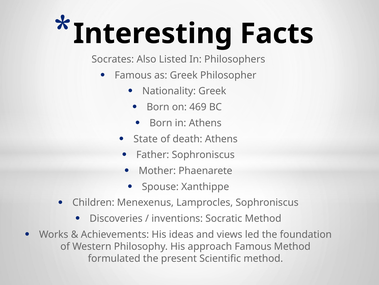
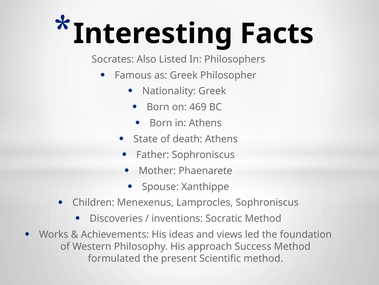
approach Famous: Famous -> Success
